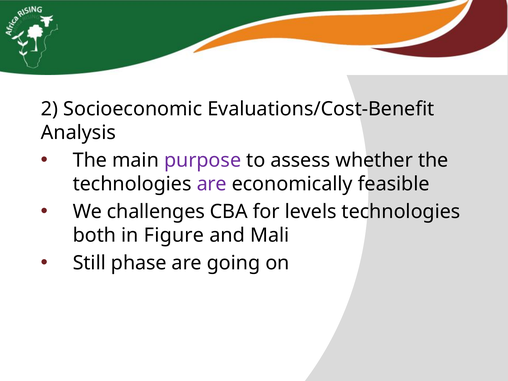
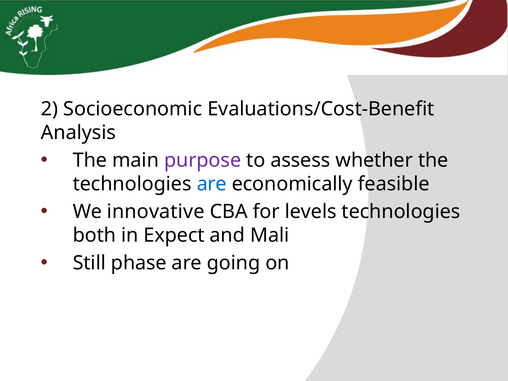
are at (212, 184) colour: purple -> blue
challenges: challenges -> innovative
Figure: Figure -> Expect
